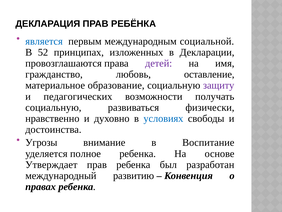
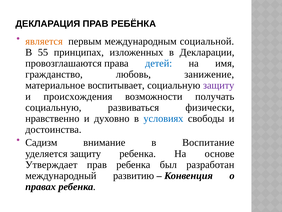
является colour: blue -> orange
52: 52 -> 55
детей colour: purple -> blue
оставление: оставление -> занижение
образование: образование -> воспитывает
педагогических: педагогических -> происхождения
Угрозы: Угрозы -> Садизм
уделяется полное: полное -> защиту
